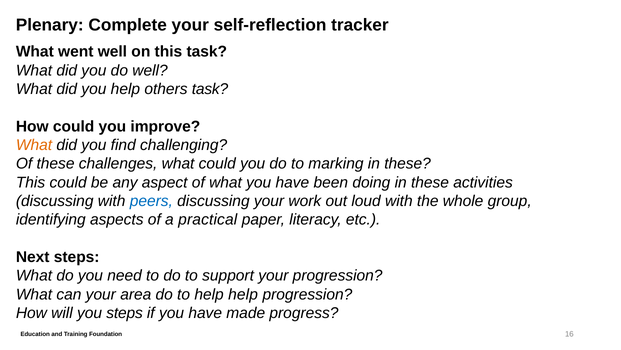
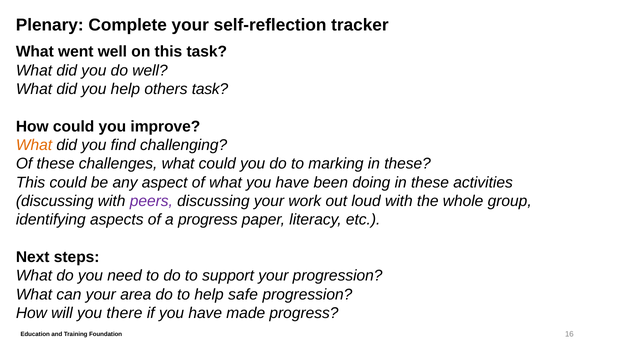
peers colour: blue -> purple
a practical: practical -> progress
help help: help -> safe
you steps: steps -> there
